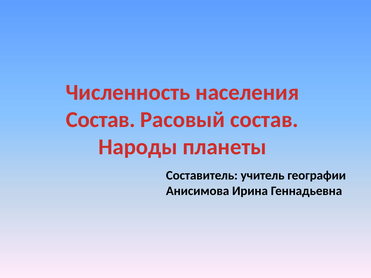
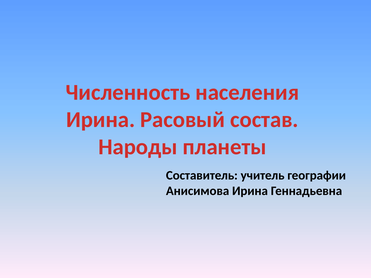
Состав at (101, 120): Состав -> Ирина
